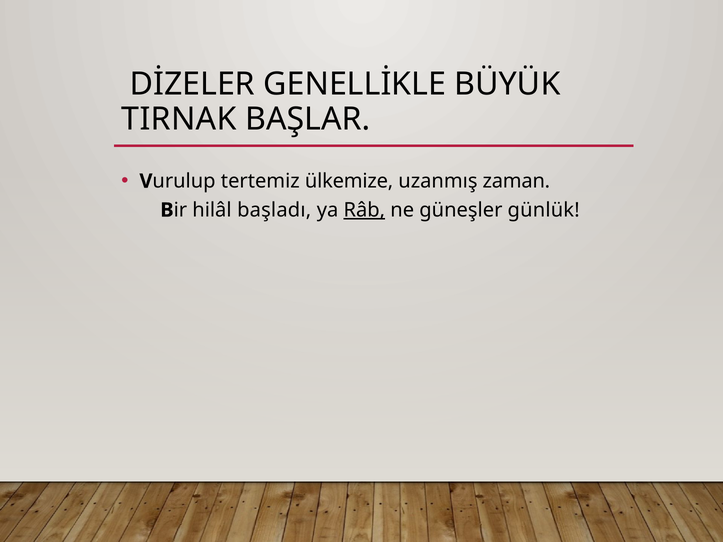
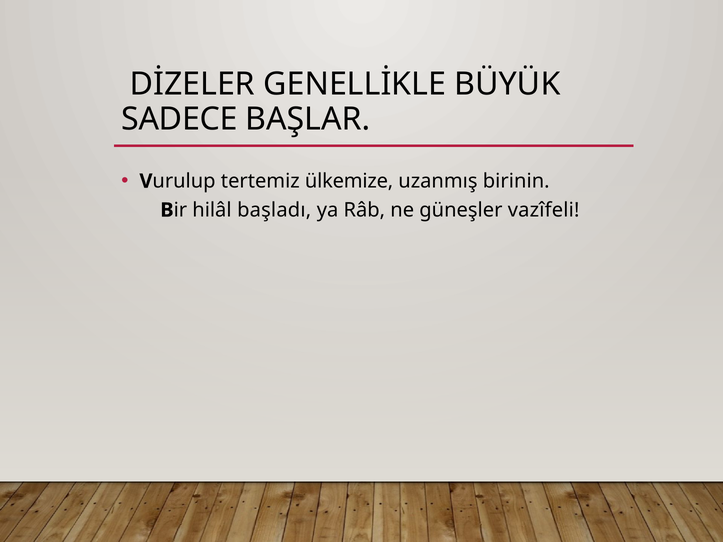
TIRNAK: TIRNAK -> SADECE
zaman: zaman -> birinin
Râb underline: present -> none
günlük: günlük -> vazîfeli
